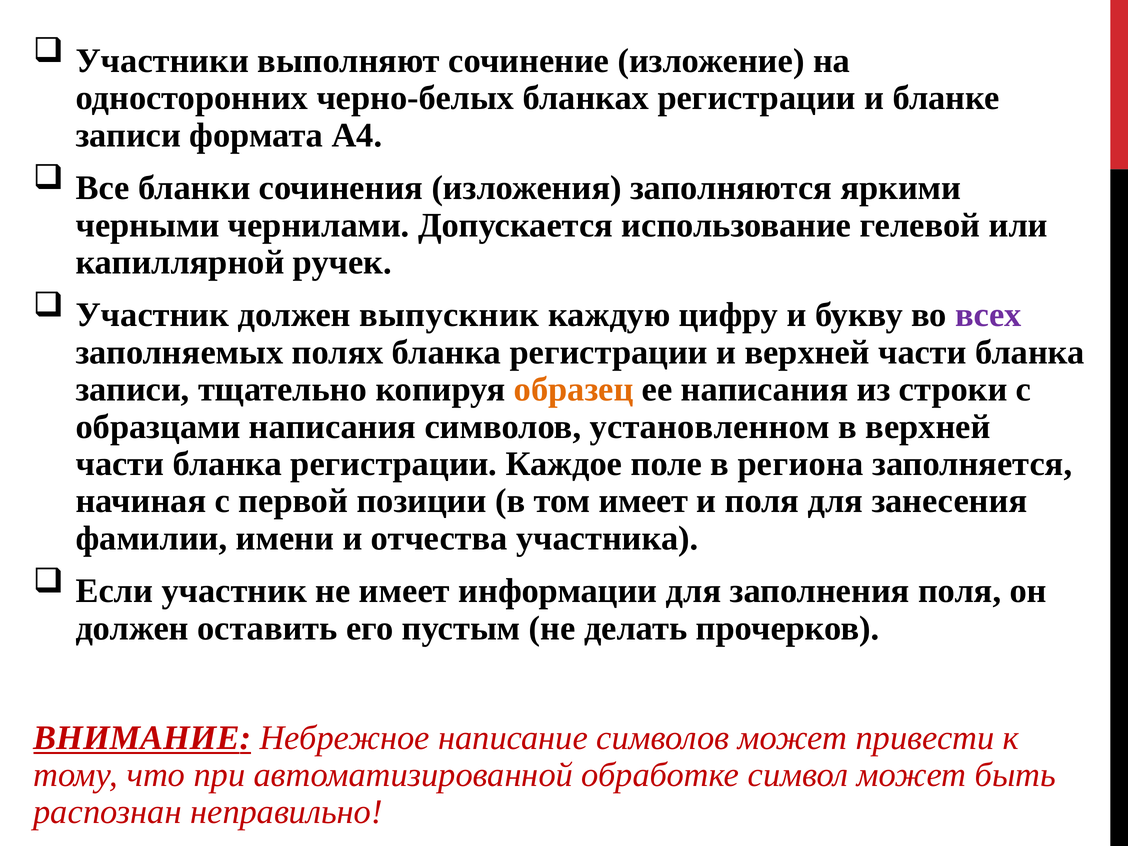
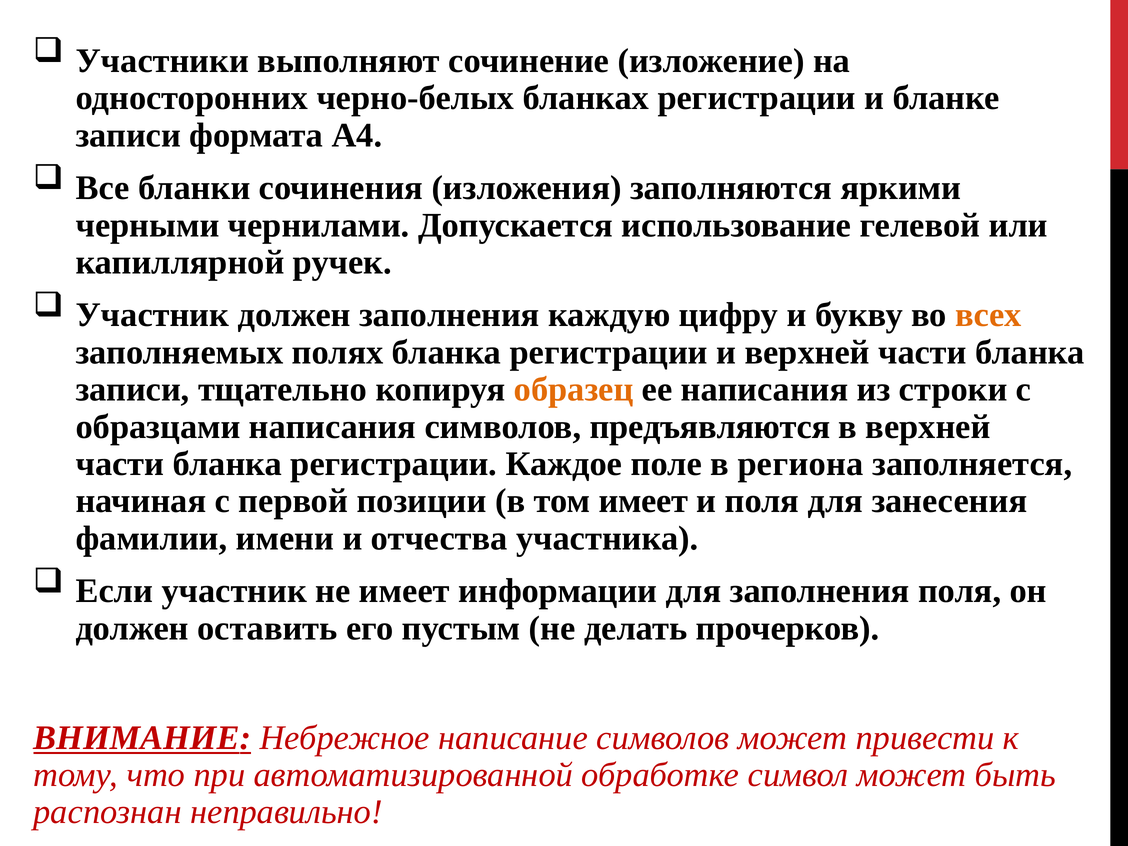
должен выпускник: выпускник -> заполнения
всех colour: purple -> orange
установленном: установленном -> предъявляются
